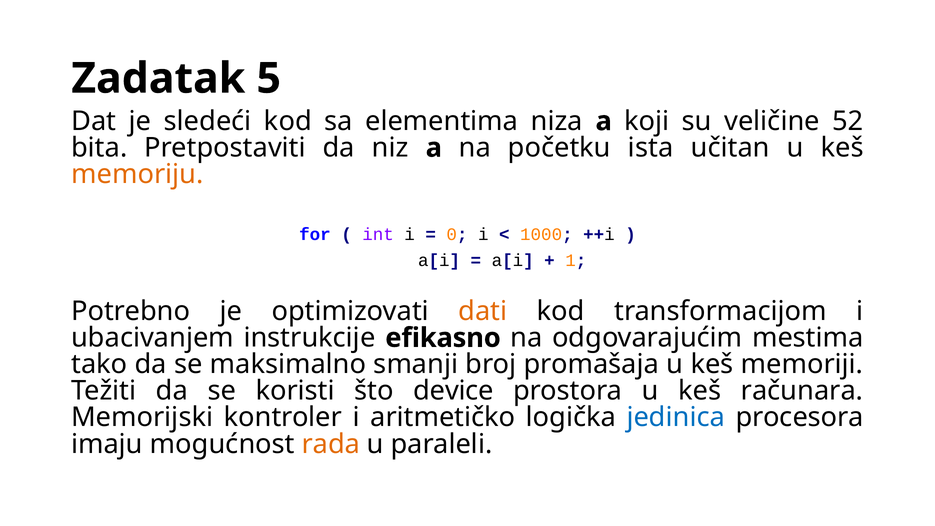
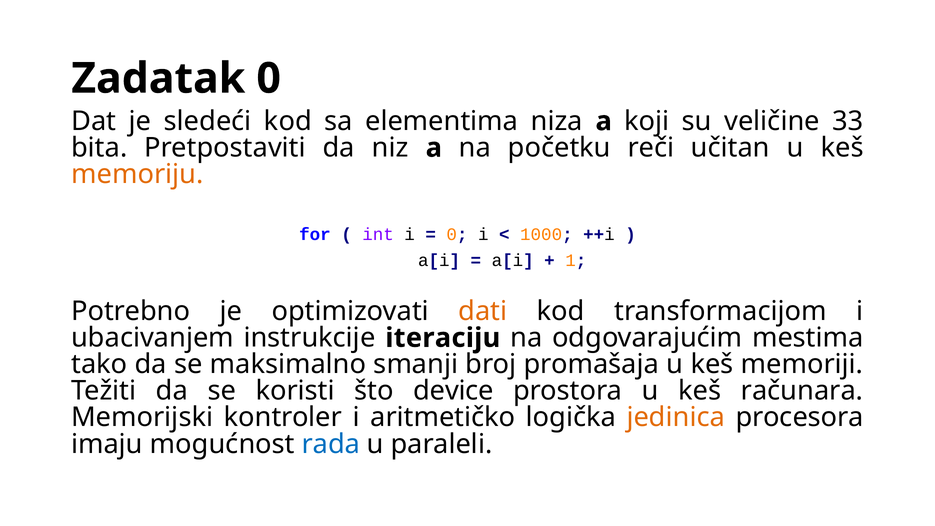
Zadatak 5: 5 -> 0
52: 52 -> 33
ista: ista -> reči
efikasno: efikasno -> iteraciju
jedinica colour: blue -> orange
rada colour: orange -> blue
